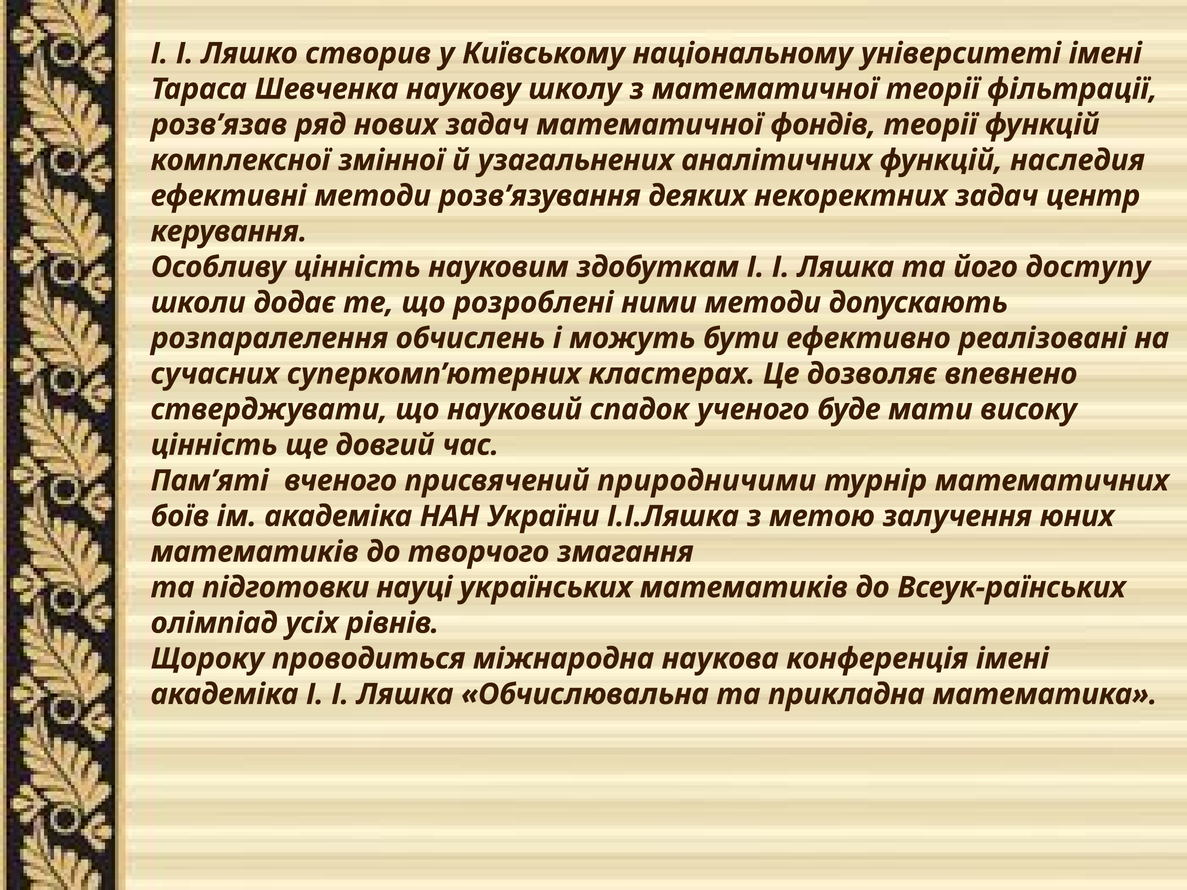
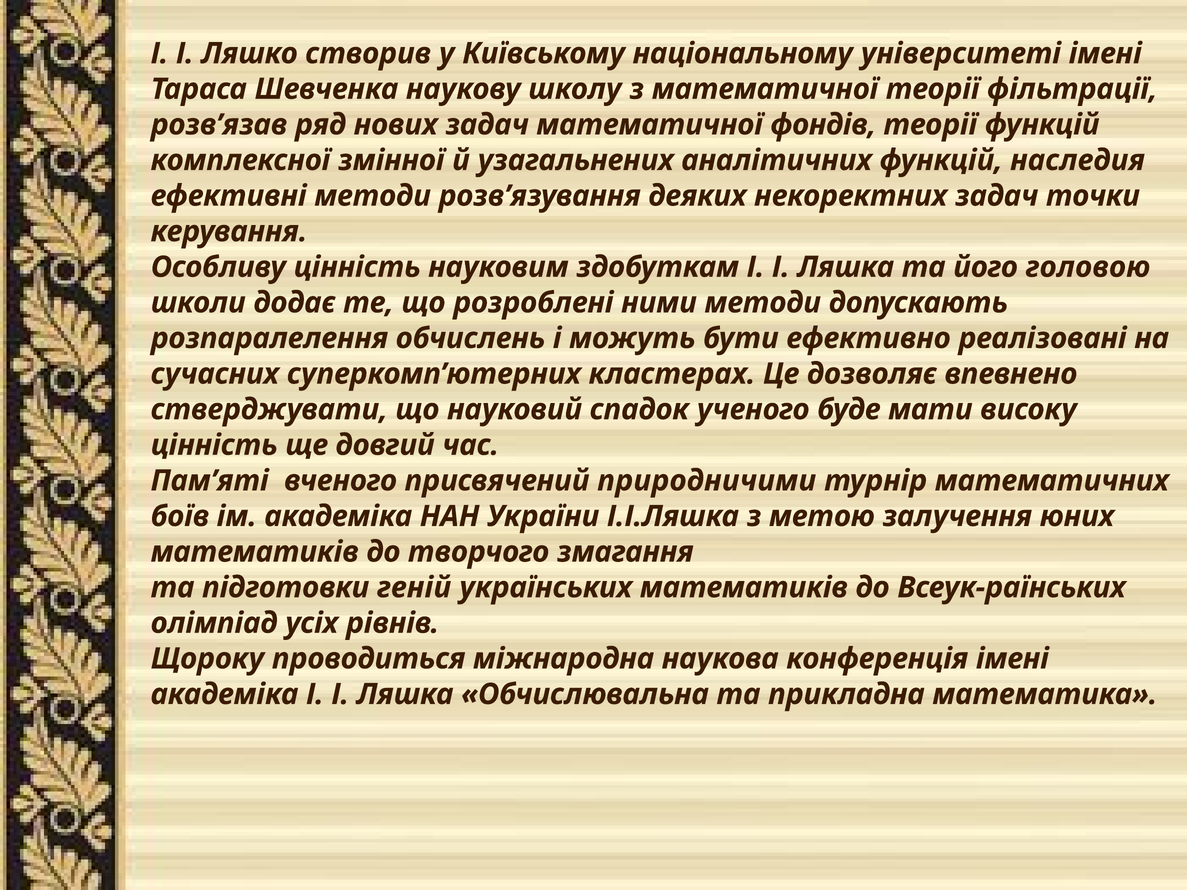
центр: центр -> точки
доступу: доступу -> головою
науці: науці -> геній
